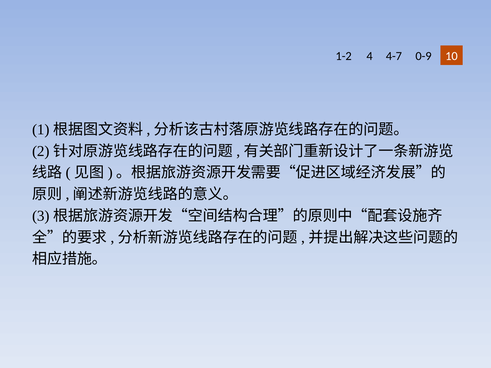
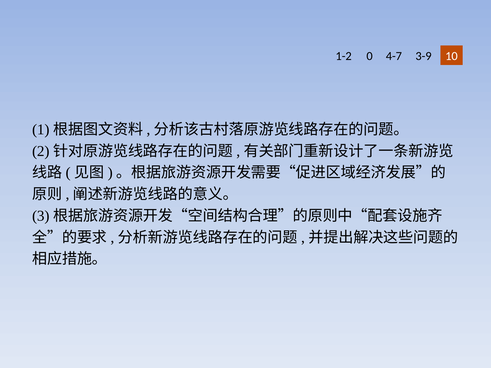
4: 4 -> 0
0-9: 0-9 -> 3-9
